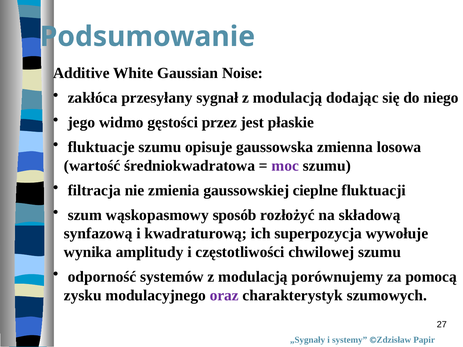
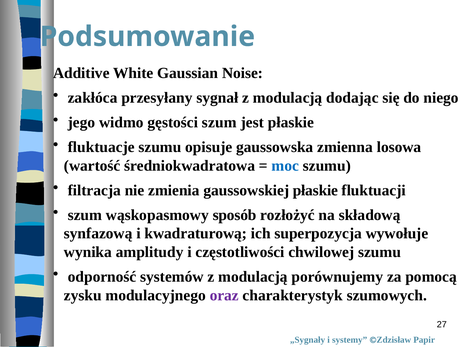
gęstości przez: przez -> szum
moc colour: purple -> blue
gaussowskiej cieplne: cieplne -> płaskie
